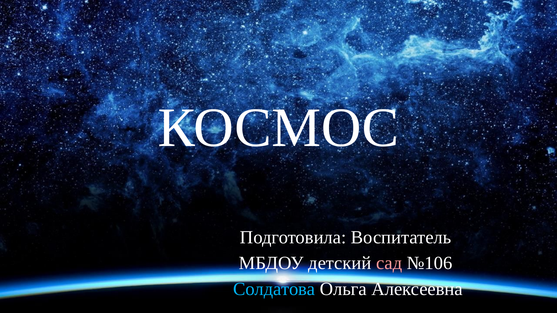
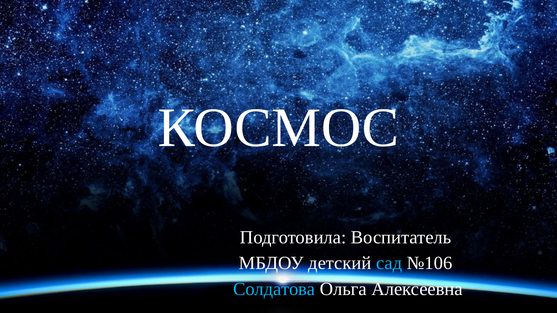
сад colour: pink -> light blue
